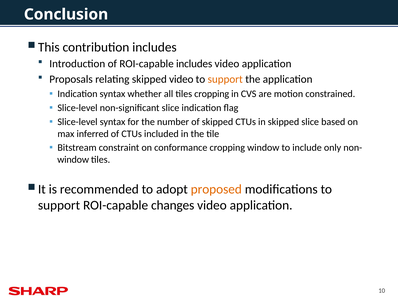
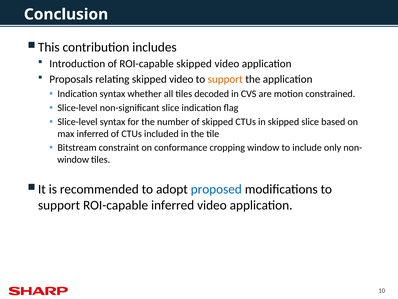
ROI-capable includes: includes -> skipped
tiles cropping: cropping -> decoded
proposed colour: orange -> blue
ROI-capable changes: changes -> inferred
